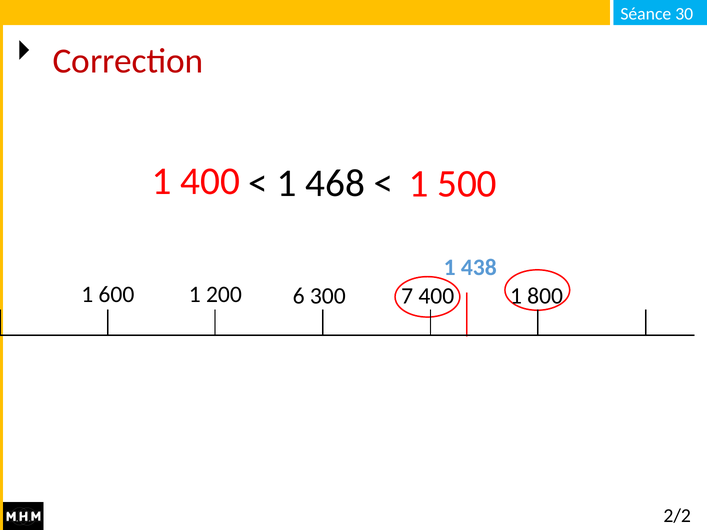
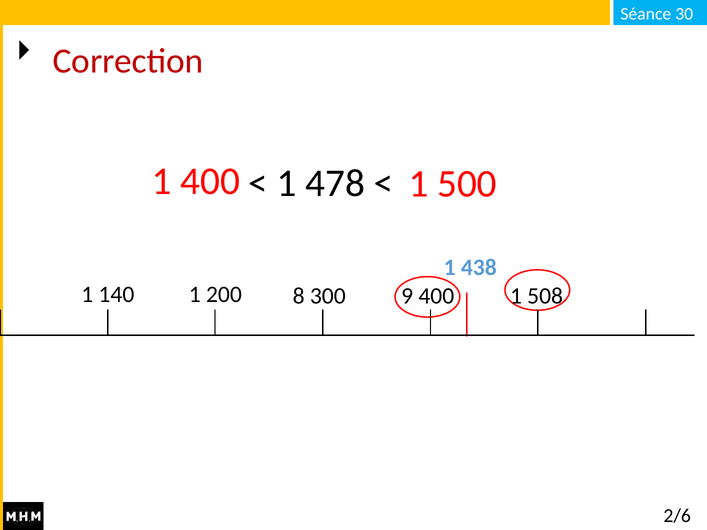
468: 468 -> 478
600: 600 -> 140
6: 6 -> 8
7: 7 -> 9
800: 800 -> 508
2/2: 2/2 -> 2/6
